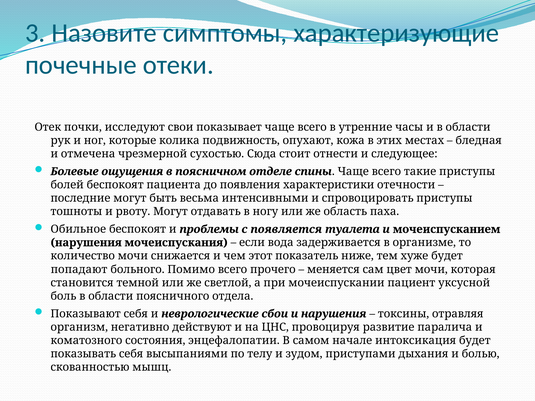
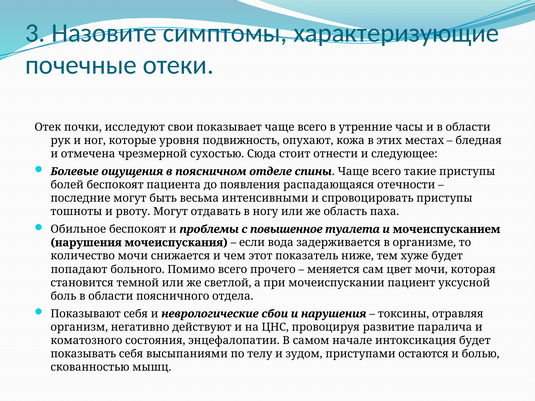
колика: колика -> уровня
характеристики: характеристики -> распадающаяся
появляется: появляется -> повышенное
дыхания: дыхания -> остаются
